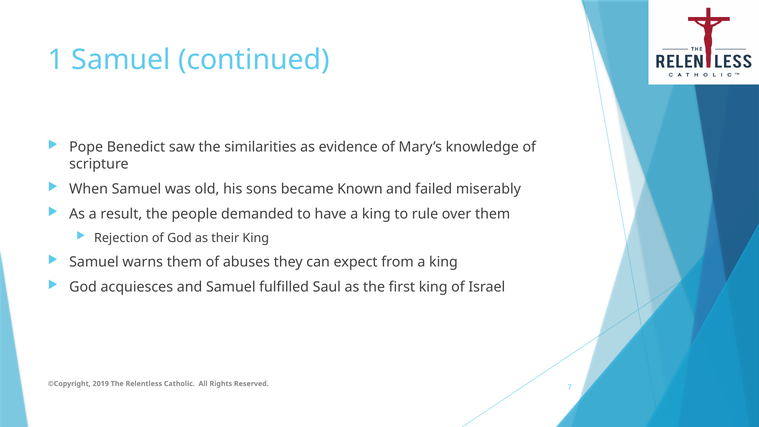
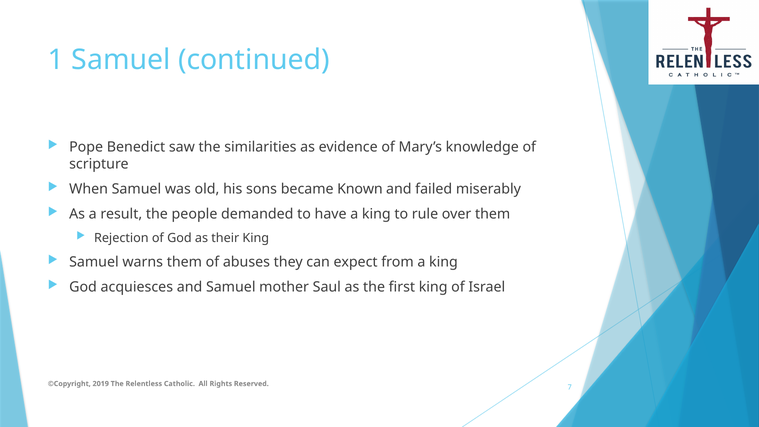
fulfilled: fulfilled -> mother
